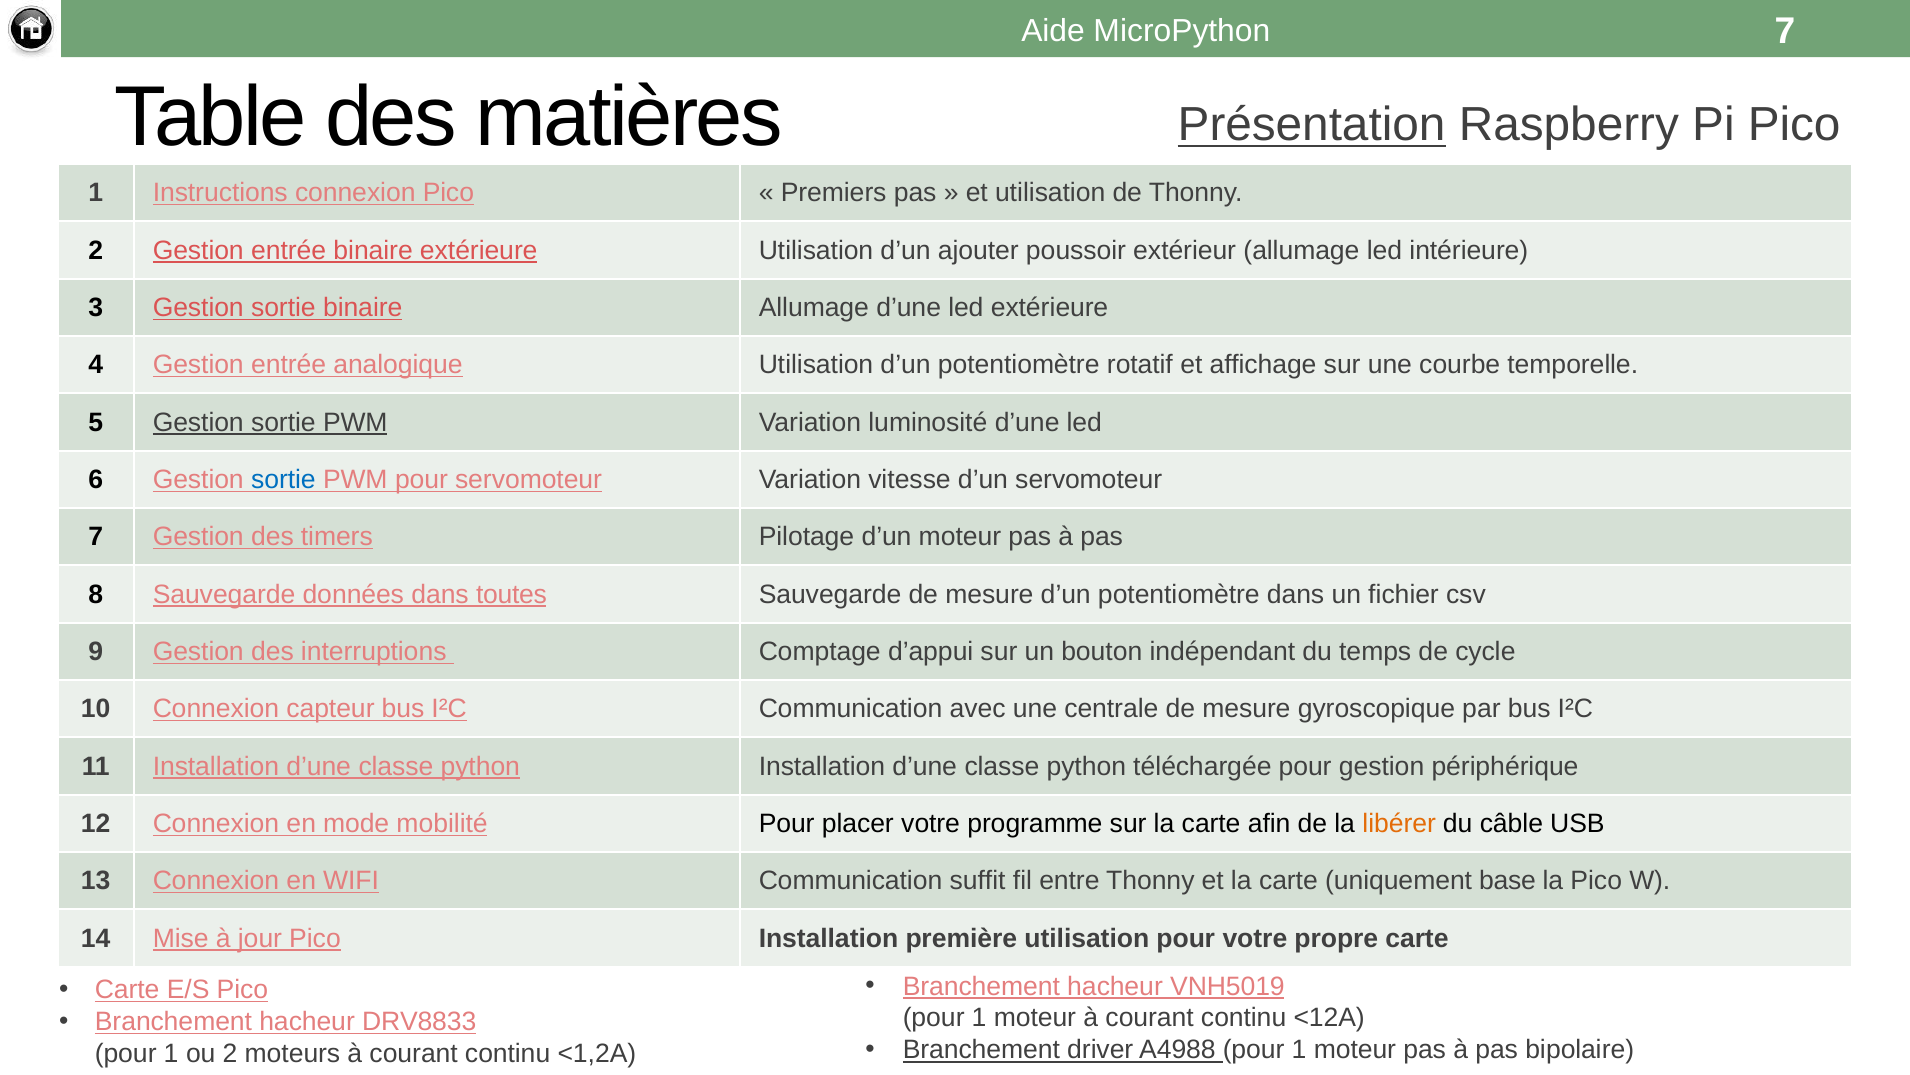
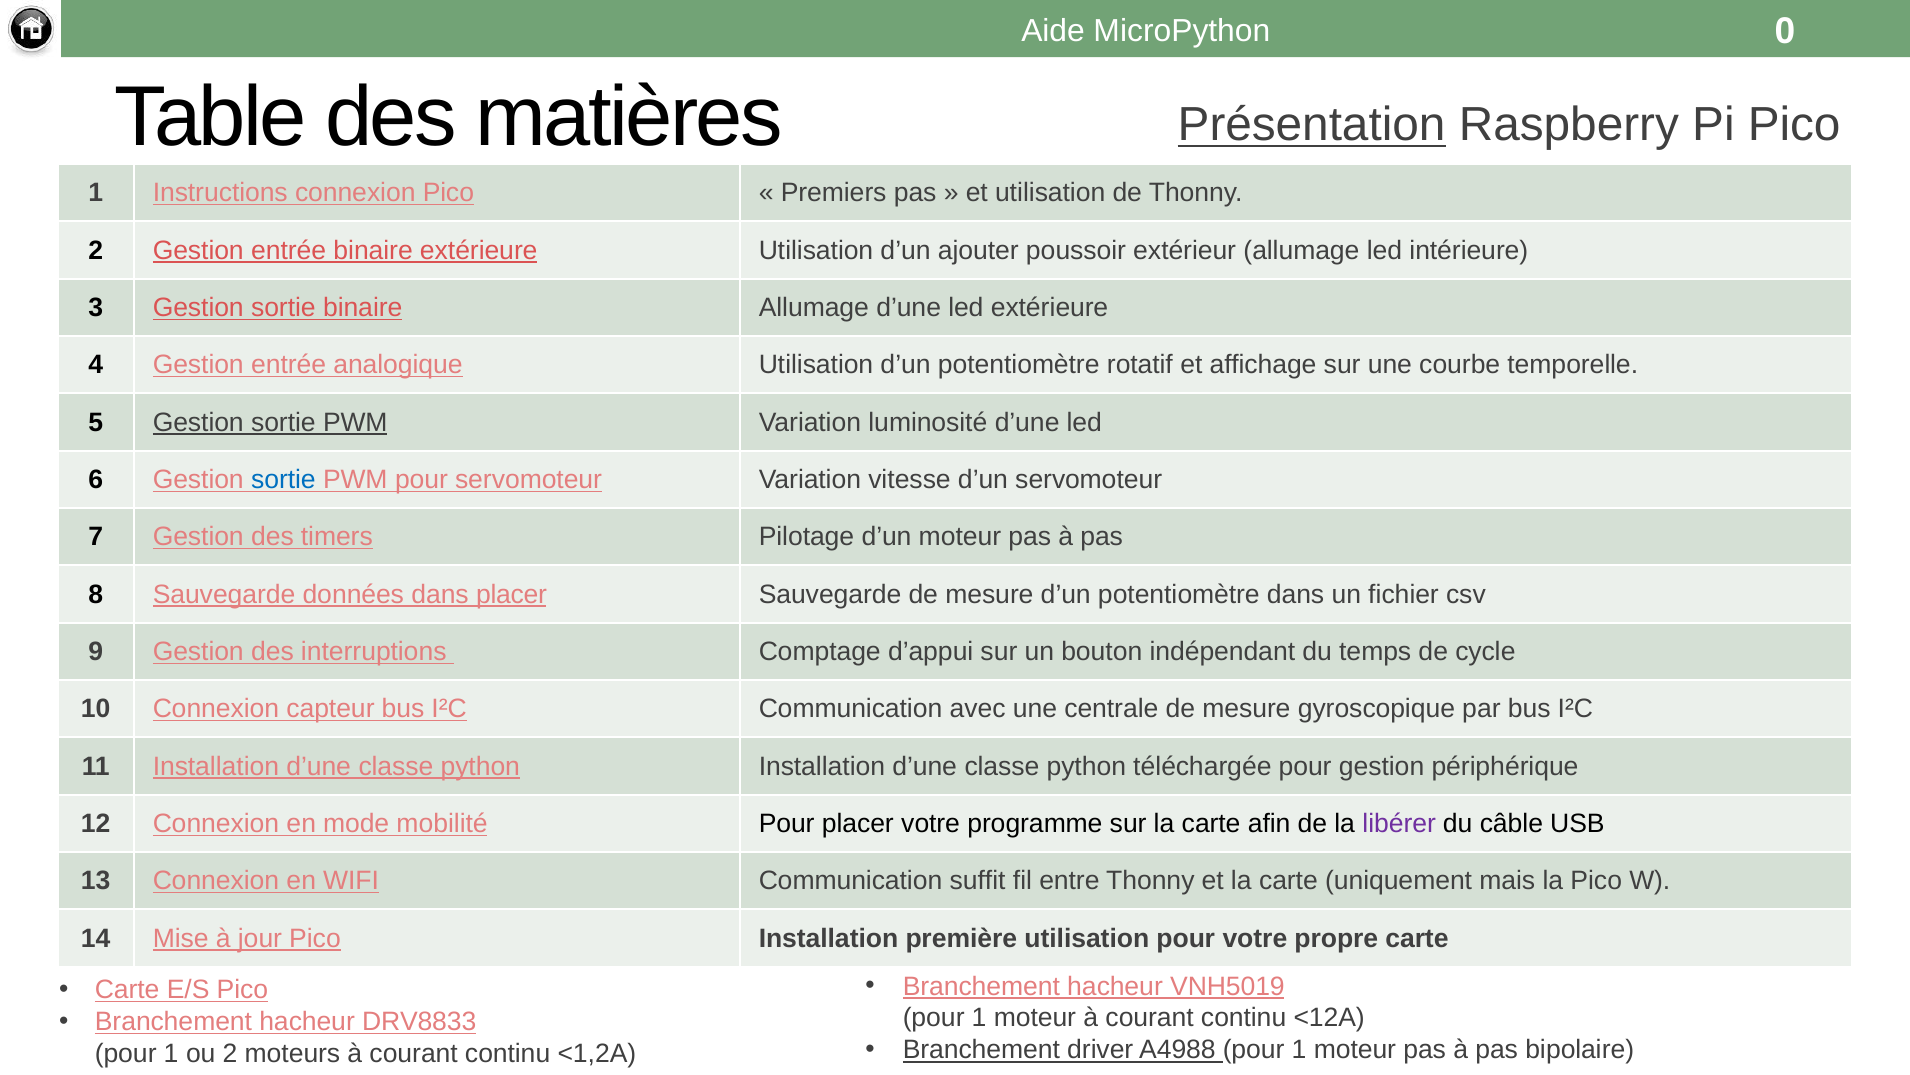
MicroPython 7: 7 -> 0
dans toutes: toutes -> placer
libérer colour: orange -> purple
base: base -> mais
